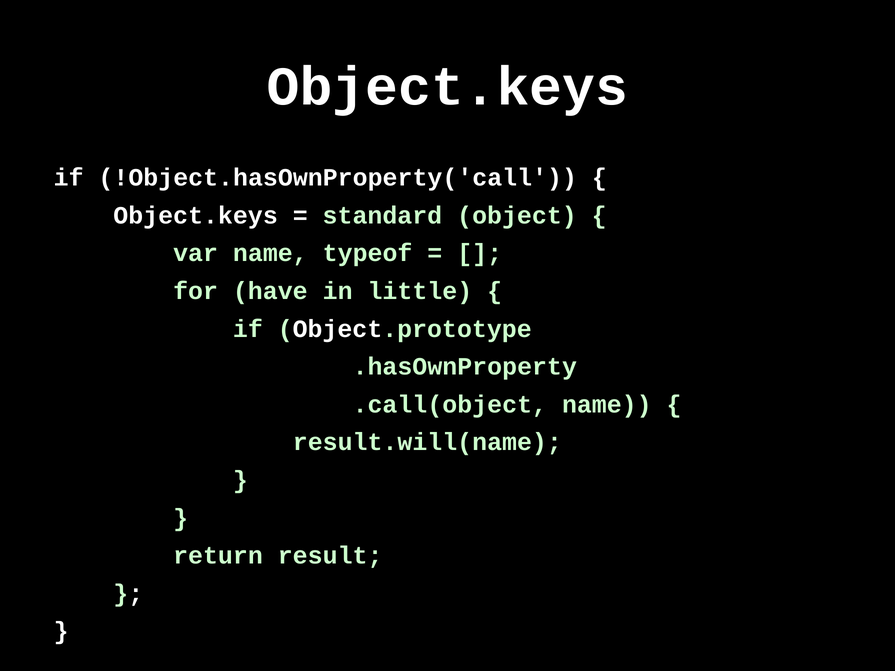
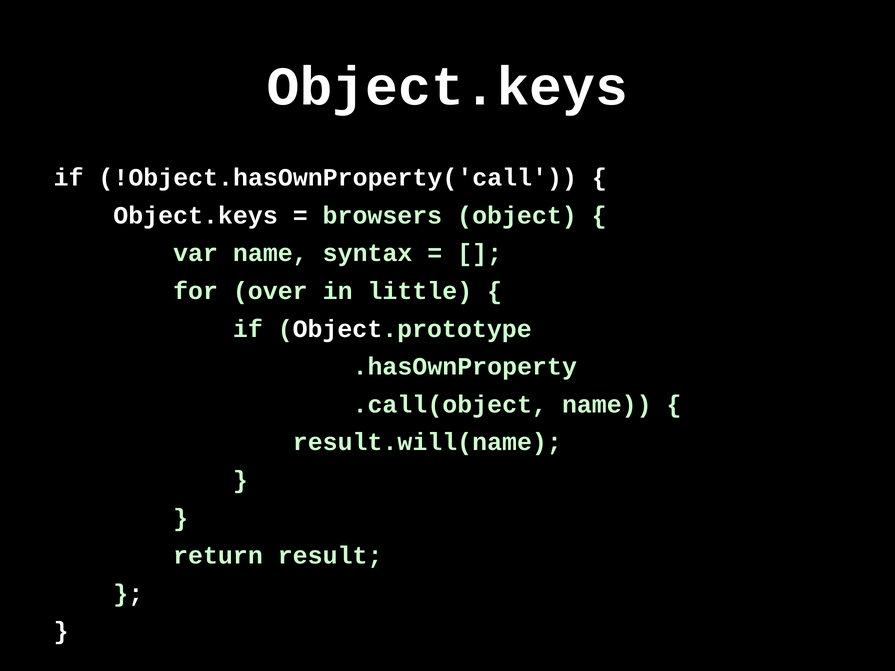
standard: standard -> browsers
typeof: typeof -> syntax
have: have -> over
